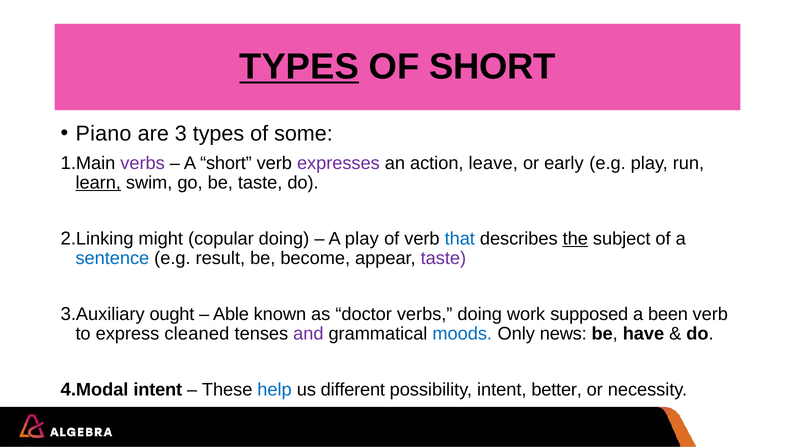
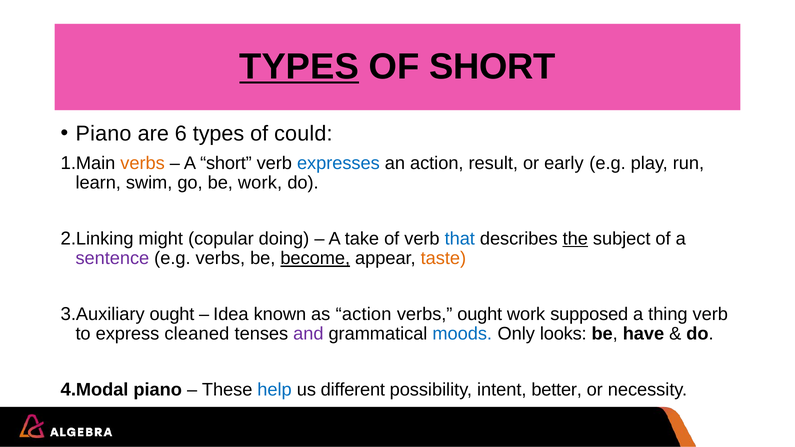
3: 3 -> 6
some: some -> could
verbs at (143, 163) colour: purple -> orange
expresses colour: purple -> blue
leave: leave -> result
learn underline: present -> none
be taste: taste -> work
A play: play -> take
sentence colour: blue -> purple
e.g result: result -> verbs
become underline: none -> present
taste at (443, 258) colour: purple -> orange
Able: Able -> Idea
as doctor: doctor -> action
verbs doing: doing -> ought
been: been -> thing
news: news -> looks
intent at (158, 390): intent -> piano
